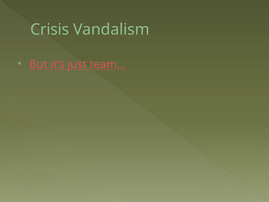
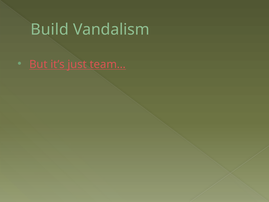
Crisis: Crisis -> Build
